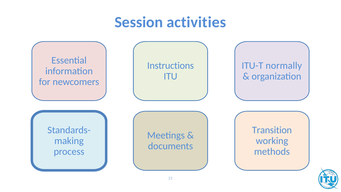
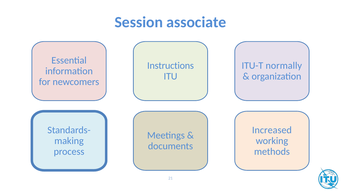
activities: activities -> associate
Transition: Transition -> Increased
